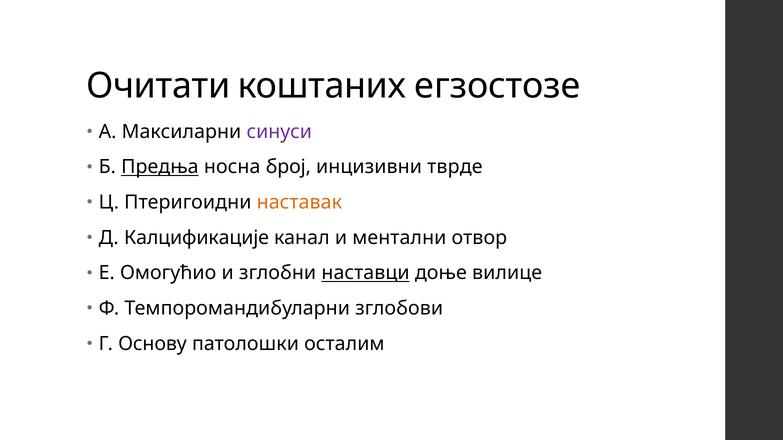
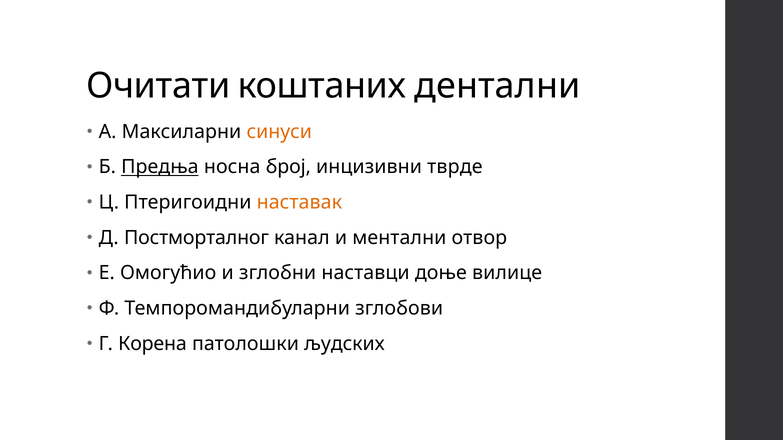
егзостозе: егзостозе -> дентални
синуси colour: purple -> orange
Калцификације: Калцификације -> Постморталног
наставци underline: present -> none
Основу: Основу -> Корена
осталим: осталим -> људских
